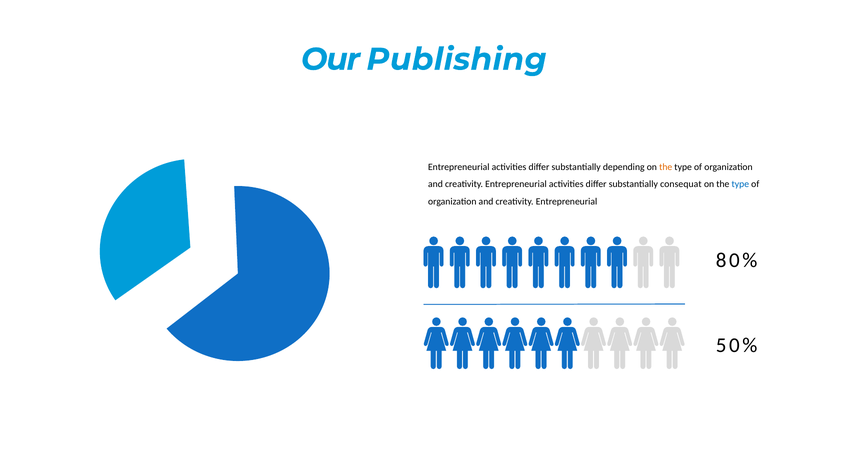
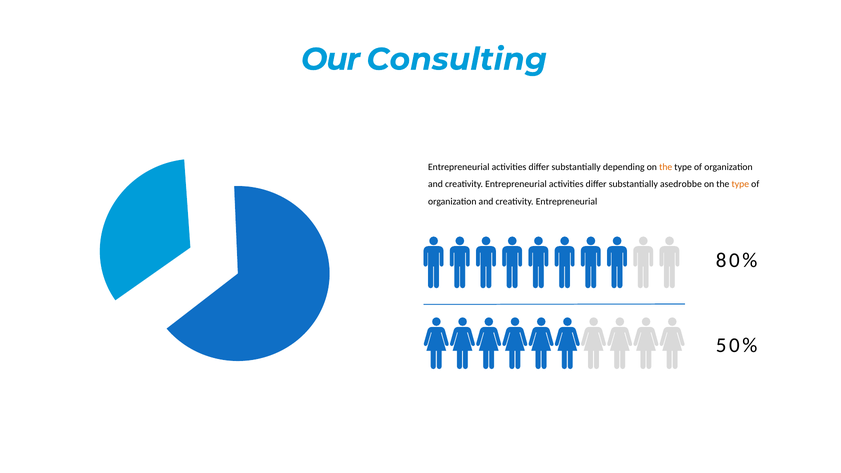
Publishing: Publishing -> Consulting
consequat: consequat -> asedrobbe
type at (740, 184) colour: blue -> orange
